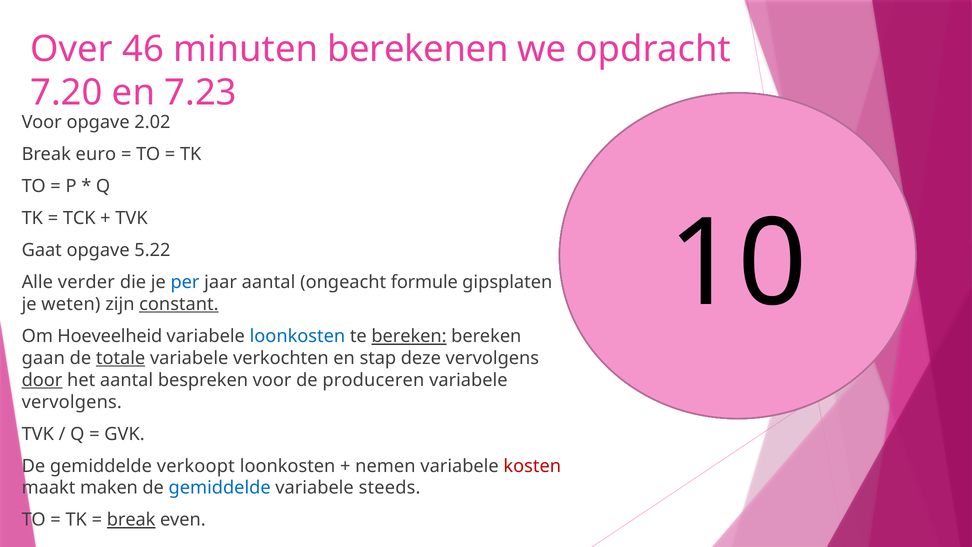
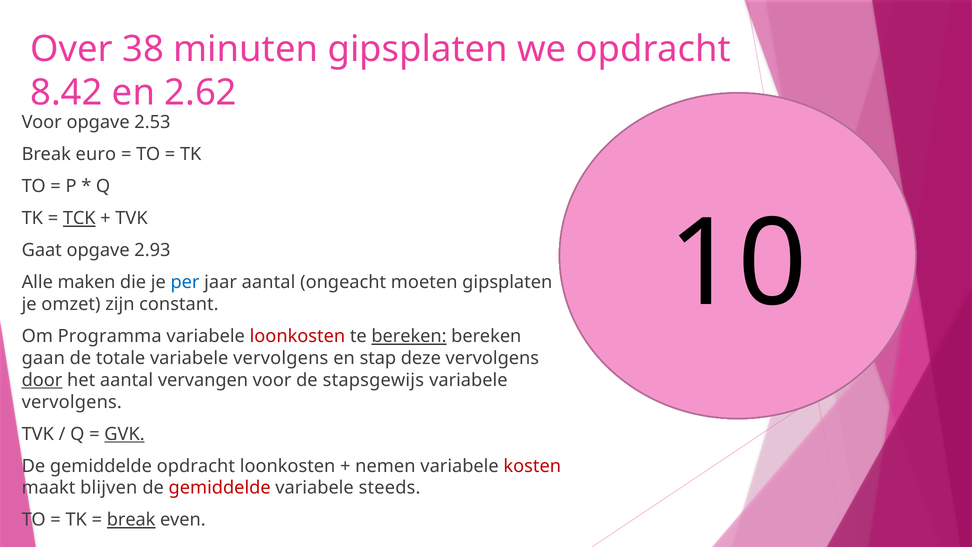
46: 46 -> 38
minuten berekenen: berekenen -> gipsplaten
7.20: 7.20 -> 8.42
7.23: 7.23 -> 2.62
2.02: 2.02 -> 2.53
TCK underline: none -> present
5.22: 5.22 -> 2.93
verder: verder -> maken
formule: formule -> moeten
weten: weten -> omzet
constant underline: present -> none
Hoeveelheid: Hoeveelheid -> Programma
loonkosten at (297, 336) colour: blue -> red
totale underline: present -> none
verkochten at (281, 358): verkochten -> vervolgens
bespreken: bespreken -> vervangen
produceren: produceren -> stapsgewijs
GVK underline: none -> present
gemiddelde verkoopt: verkoopt -> opdracht
maken: maken -> blijven
gemiddelde at (220, 488) colour: blue -> red
